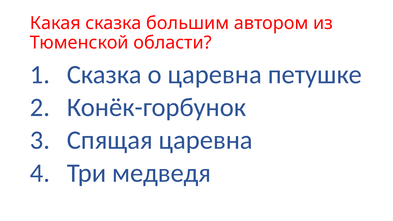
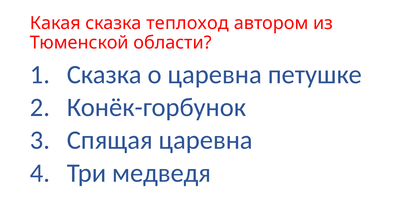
большим: большим -> теплоход
